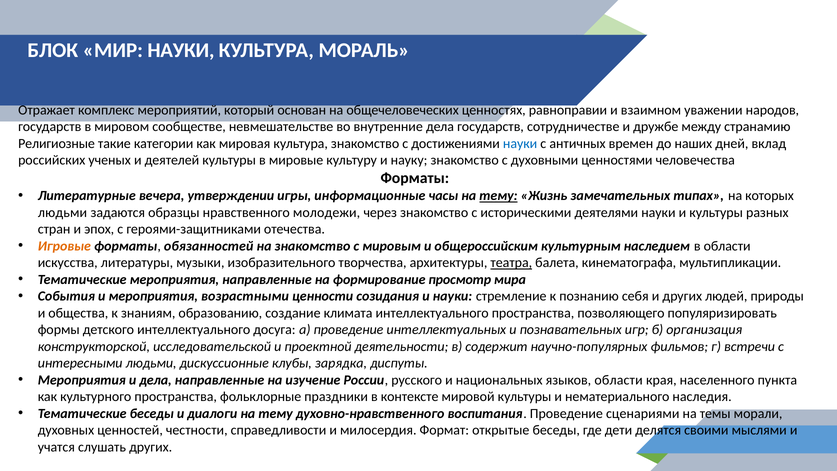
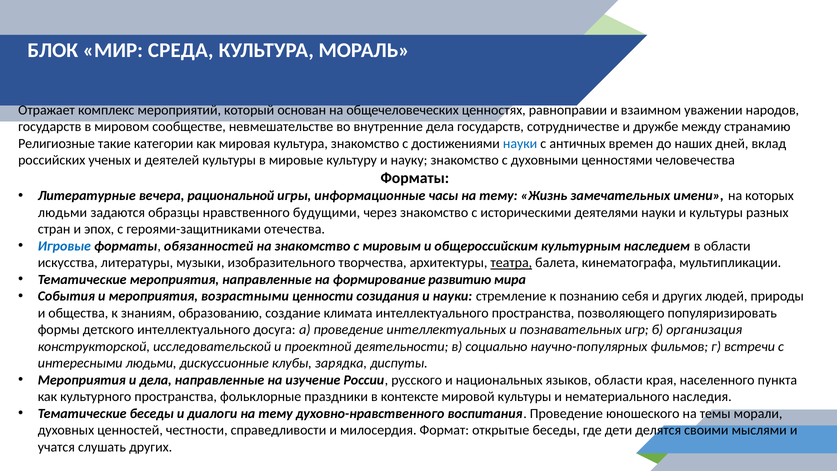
МИР НАУКИ: НАУКИ -> СРЕДА
утверждении: утверждении -> рациональной
тему at (498, 196) underline: present -> none
типах: типах -> имени
молодежи: молодежи -> будущими
Игровые colour: orange -> blue
просмотр: просмотр -> развитию
содержит: содержит -> социально
сценариями: сценариями -> юношеского
